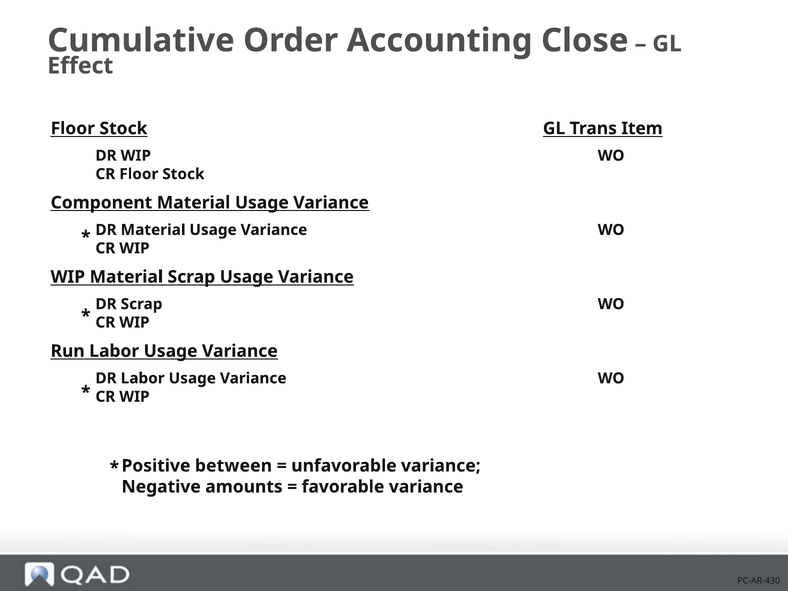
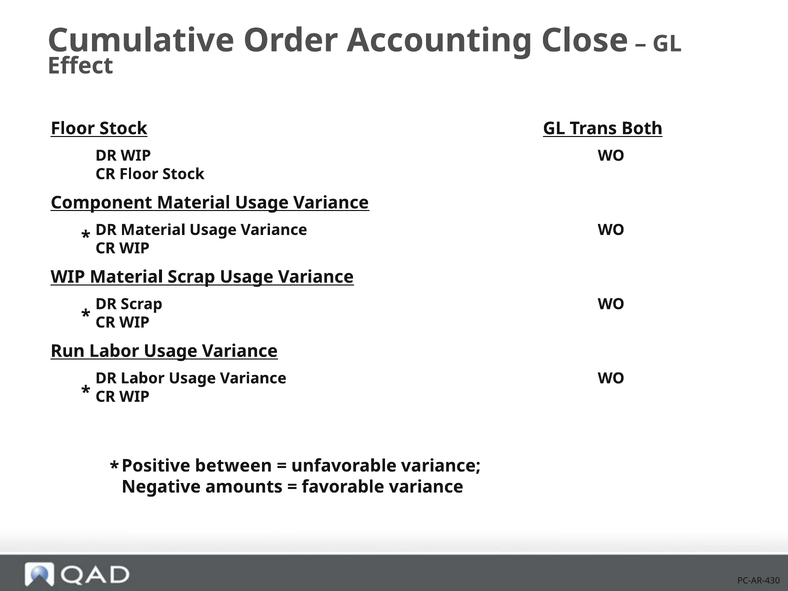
Item: Item -> Both
